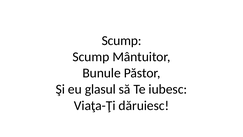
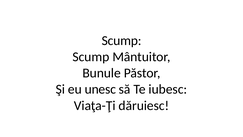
glasul: glasul -> unesc
